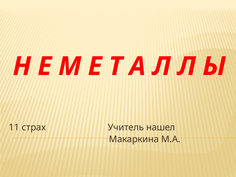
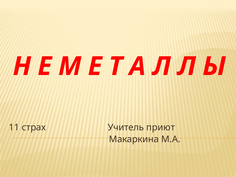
нашел: нашел -> приют
